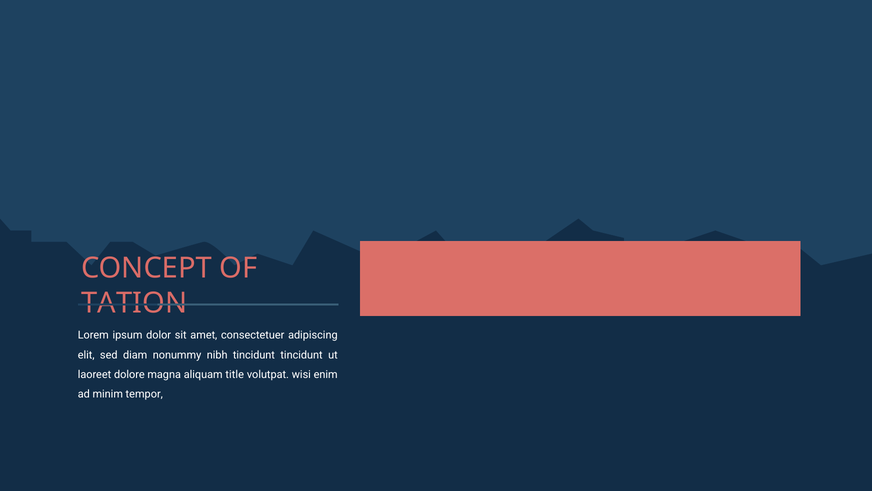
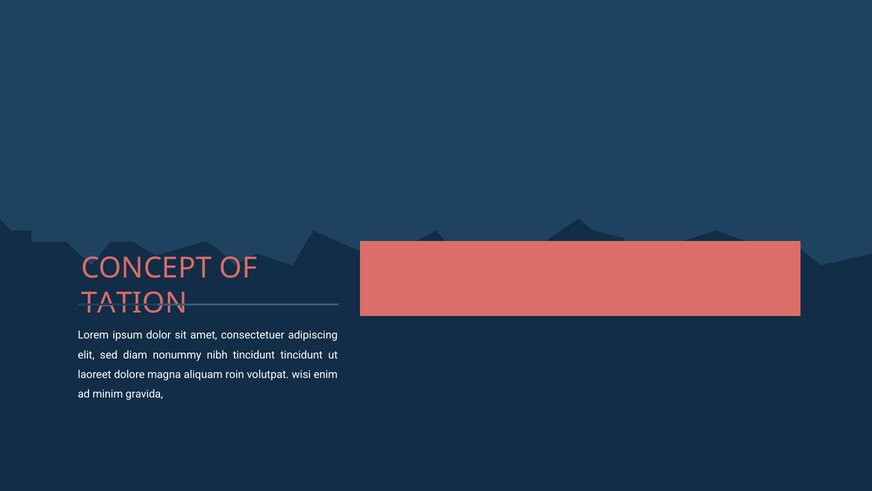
title: title -> roin
tempor: tempor -> gravida
